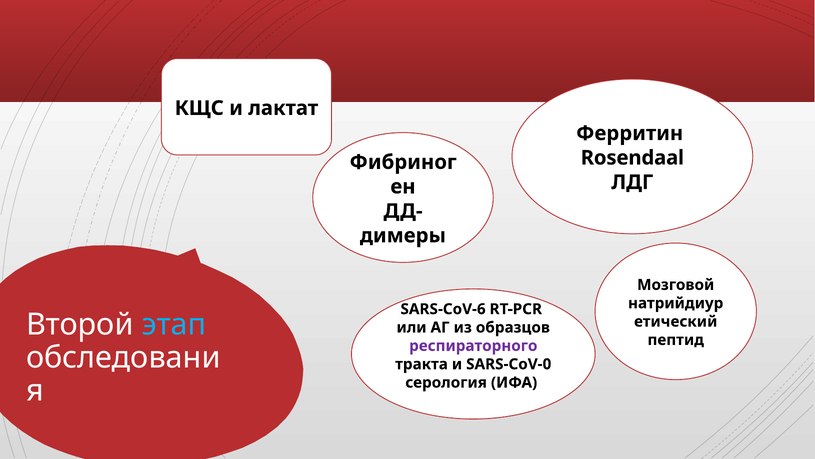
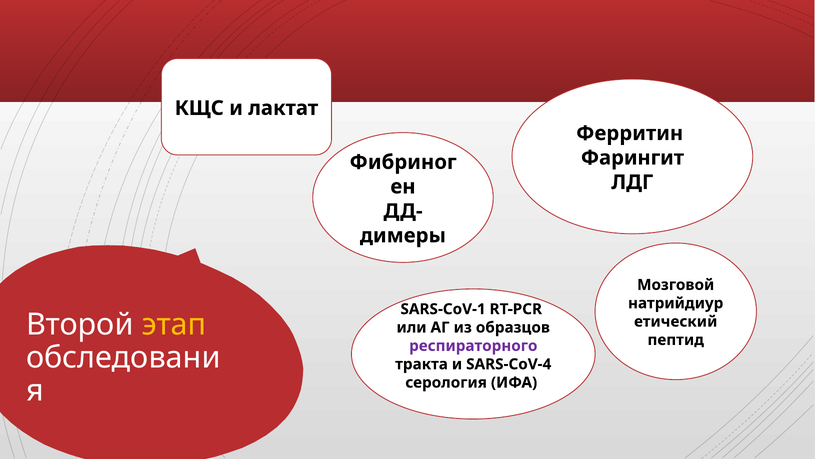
Rosendaal: Rosendaal -> Фарингит
SARS-CoV-6: SARS-CoV-6 -> SARS-CoV-1
этап colour: light blue -> yellow
SARS-CoV-0: SARS-CoV-0 -> SARS-CoV-4
